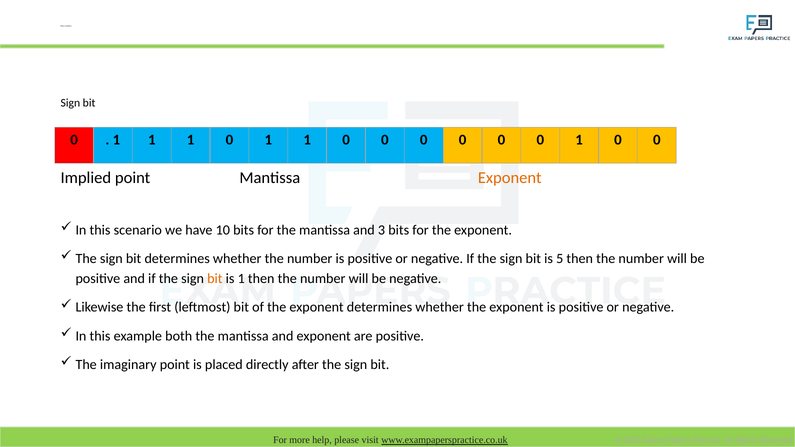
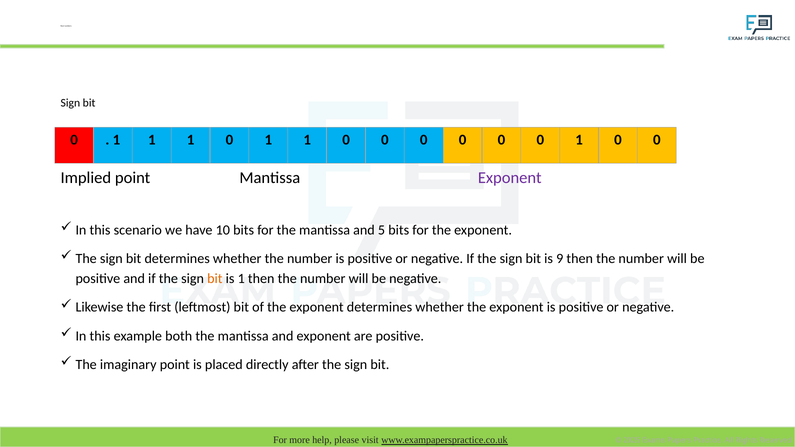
Exponent at (510, 178) colour: orange -> purple
3: 3 -> 5
5: 5 -> 9
